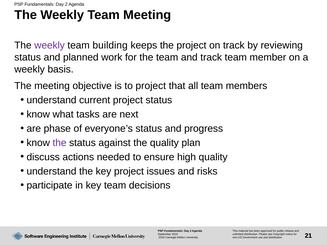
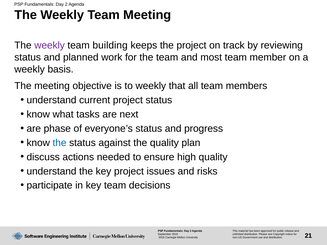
and track: track -> most
to project: project -> weekly
the at (60, 143) colour: purple -> blue
